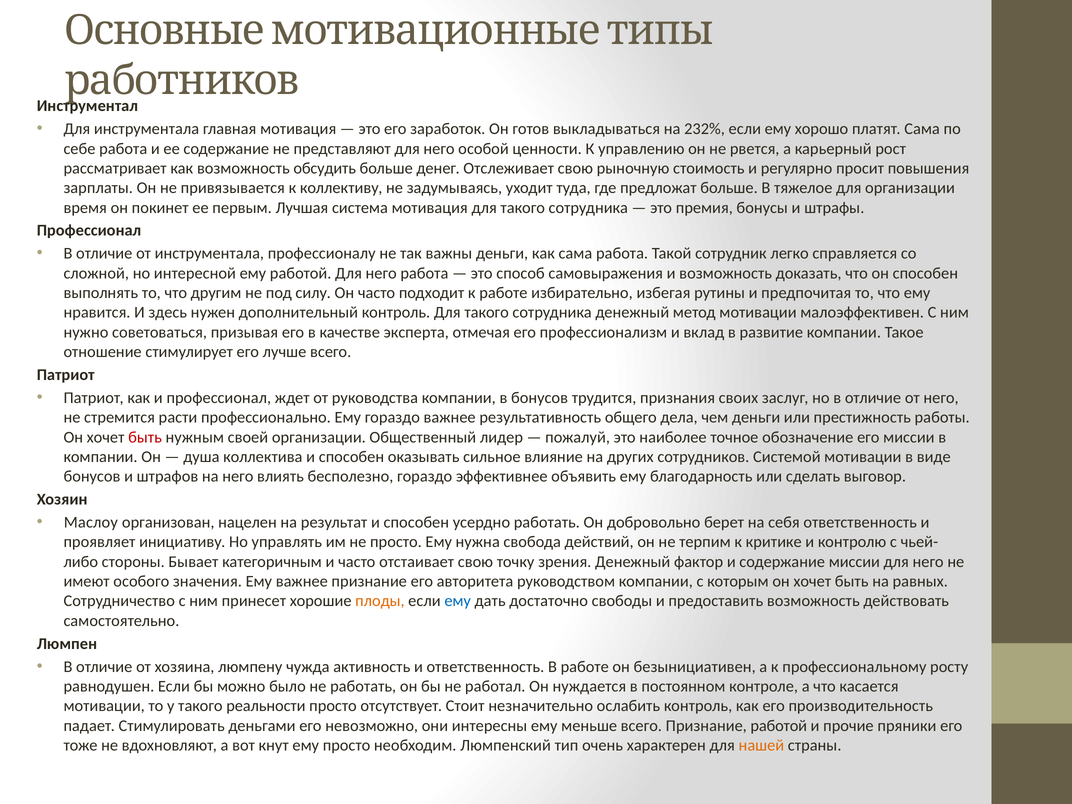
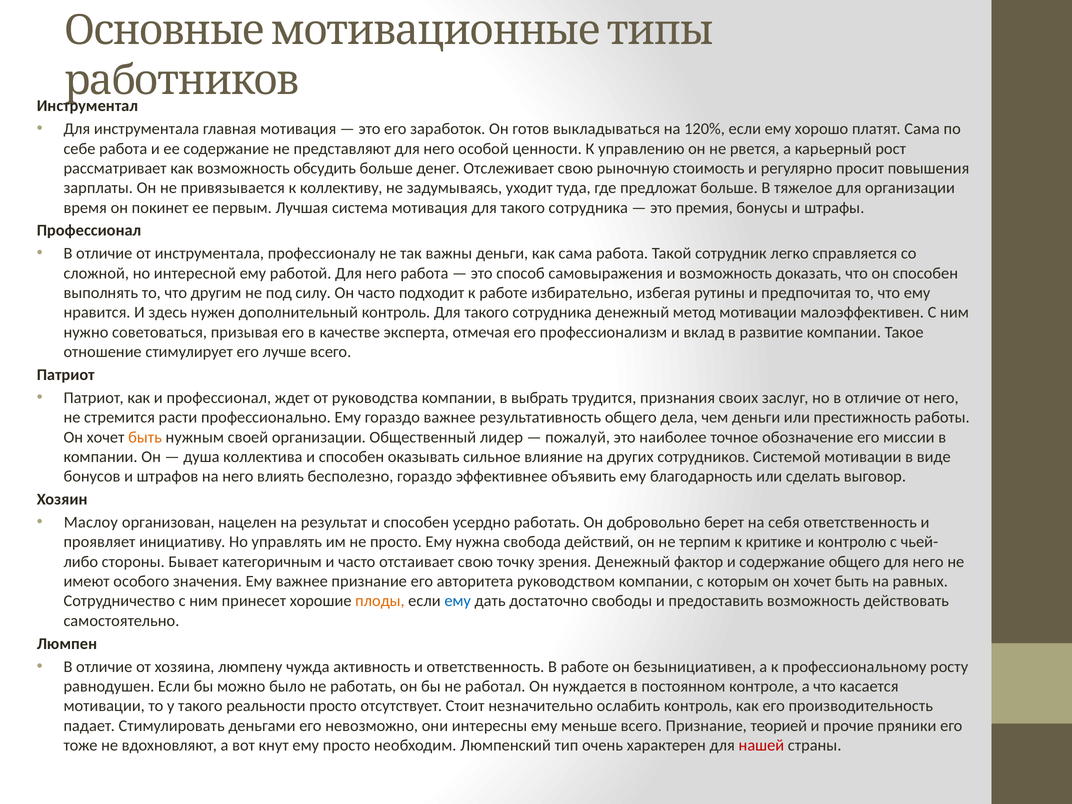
232%: 232% -> 120%
в бонусов: бонусов -> выбрать
быть at (145, 437) colour: red -> orange
содержание миссии: миссии -> общего
Признание работой: работой -> теорией
нашей colour: orange -> red
